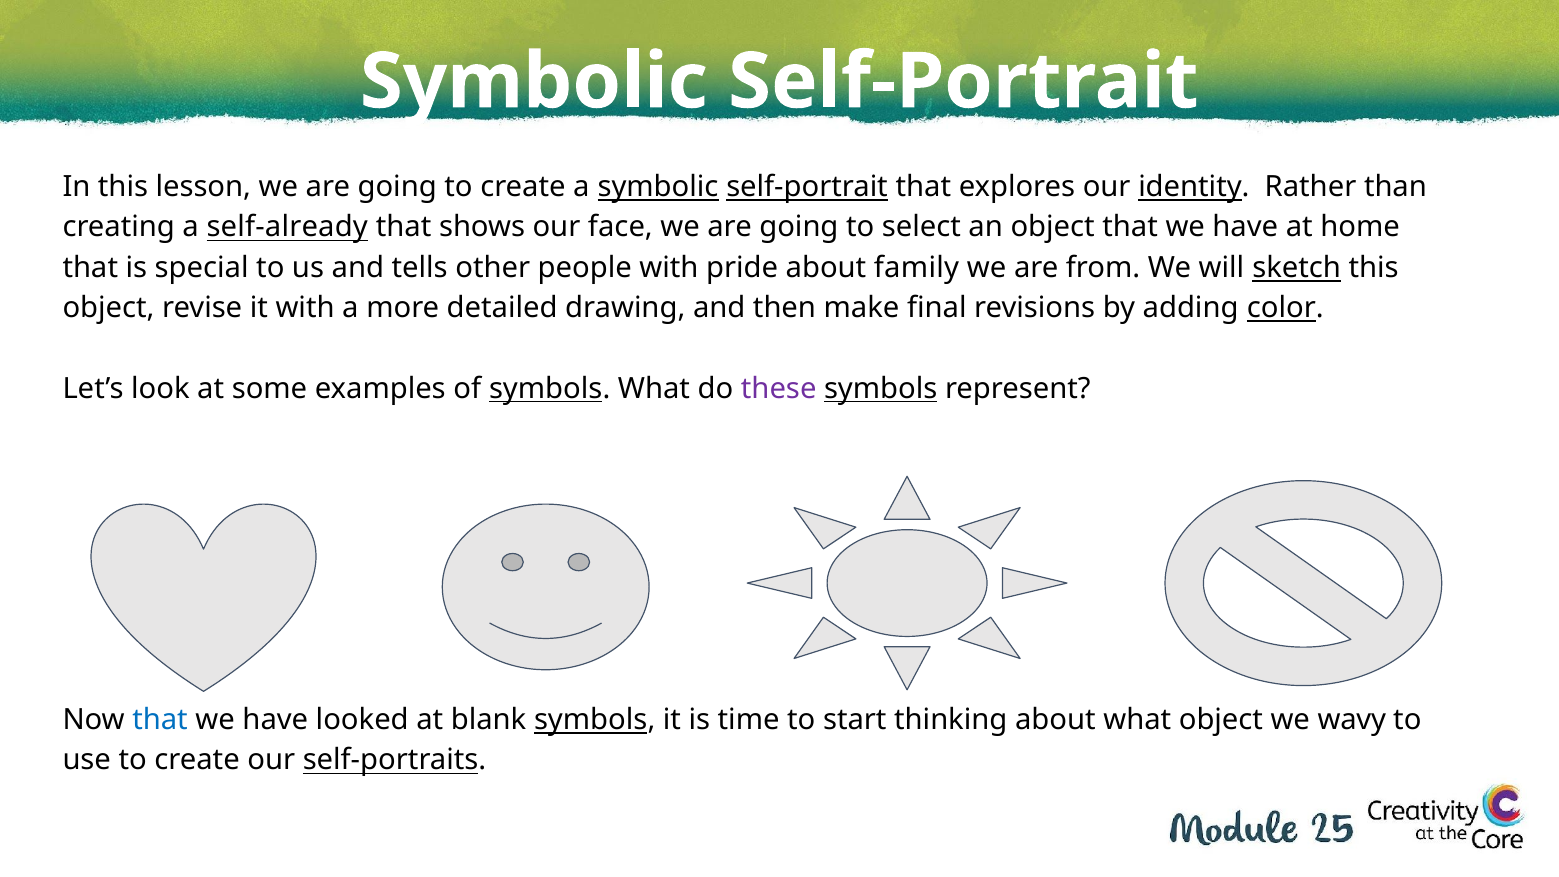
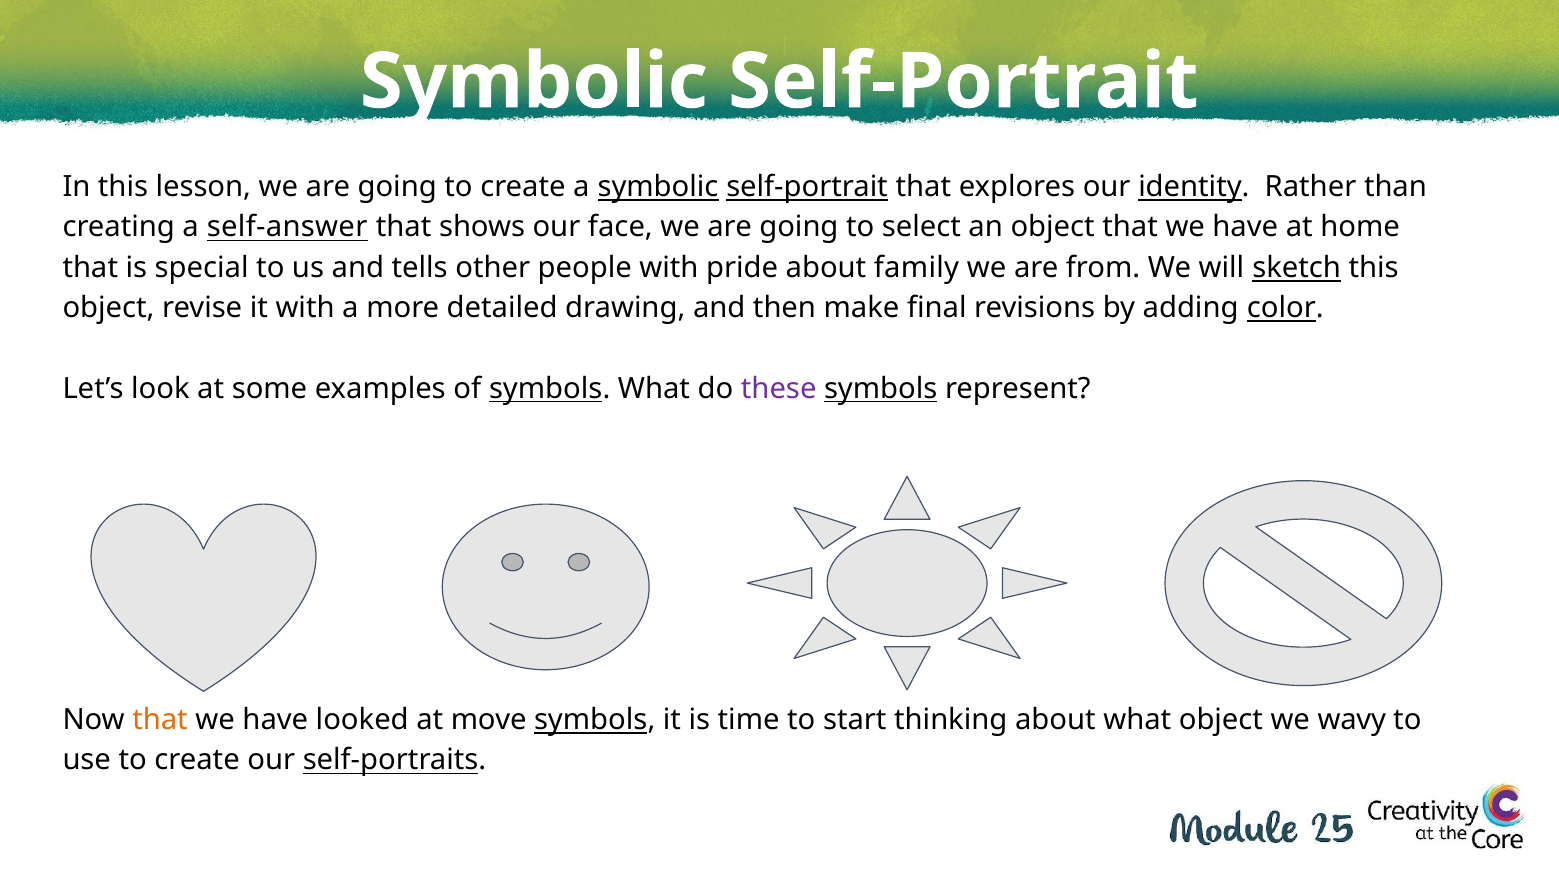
self-already: self-already -> self-answer
that at (160, 720) colour: blue -> orange
blank: blank -> move
